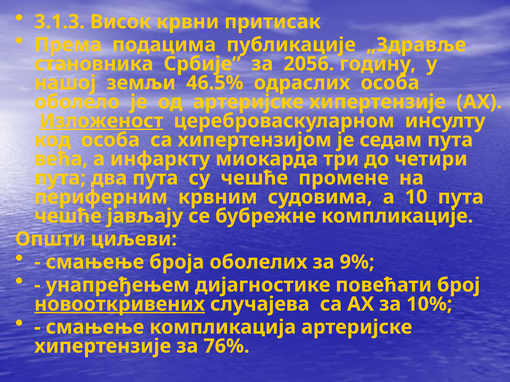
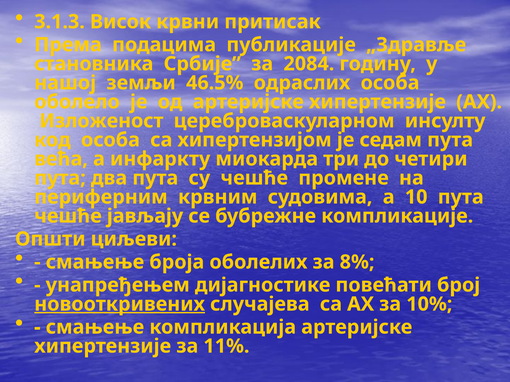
2056: 2056 -> 2084
Изложеност underline: present -> none
9%: 9% -> 8%
76%: 76% -> 11%
